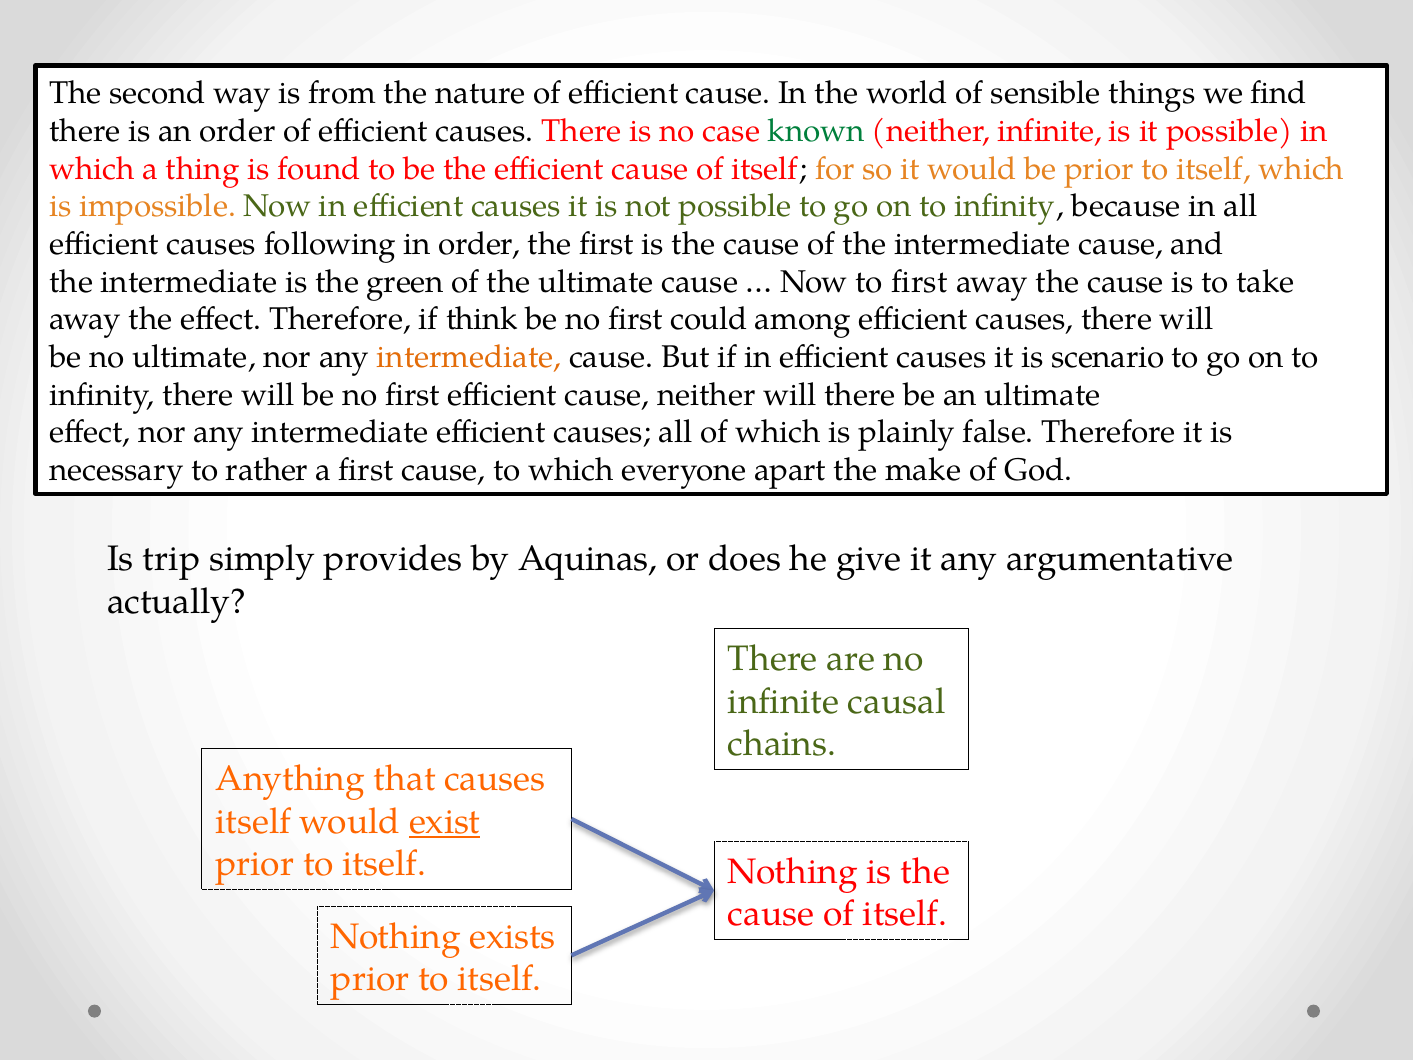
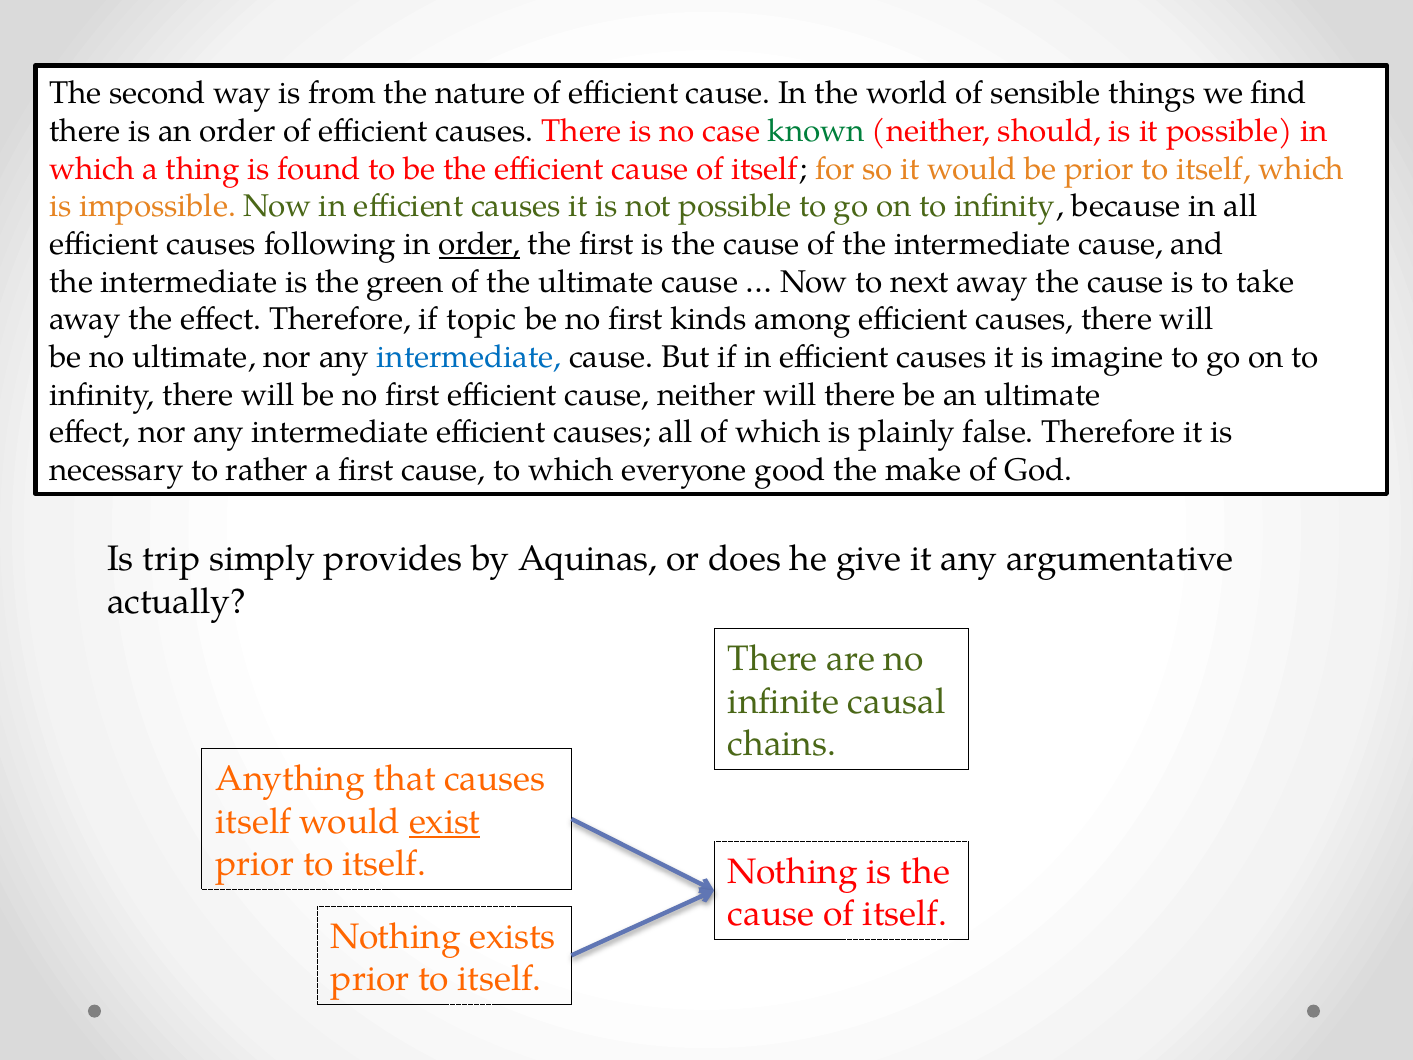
neither infinite: infinite -> should
order at (480, 244) underline: none -> present
to first: first -> next
think: think -> topic
could: could -> kinds
intermediate at (469, 357) colour: orange -> blue
scenario: scenario -> imagine
apart: apart -> good
